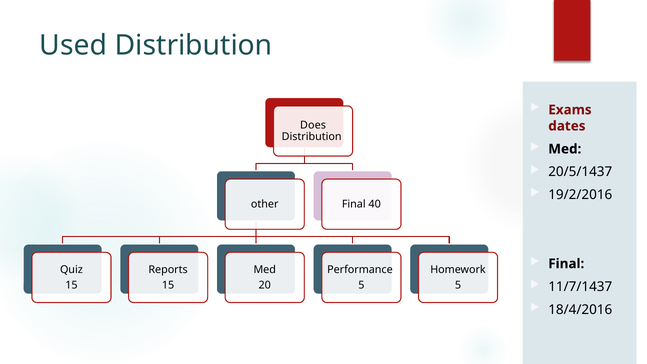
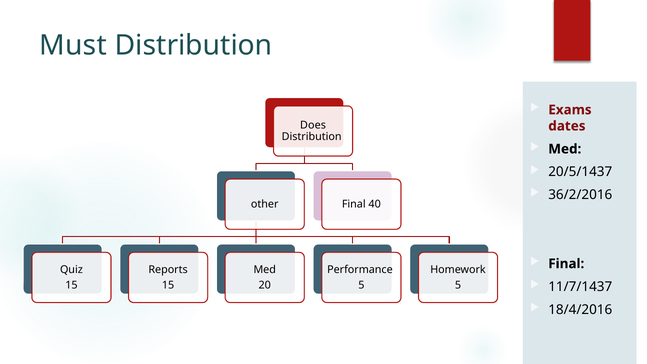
Used: Used -> Must
19/2/2016: 19/2/2016 -> 36/2/2016
